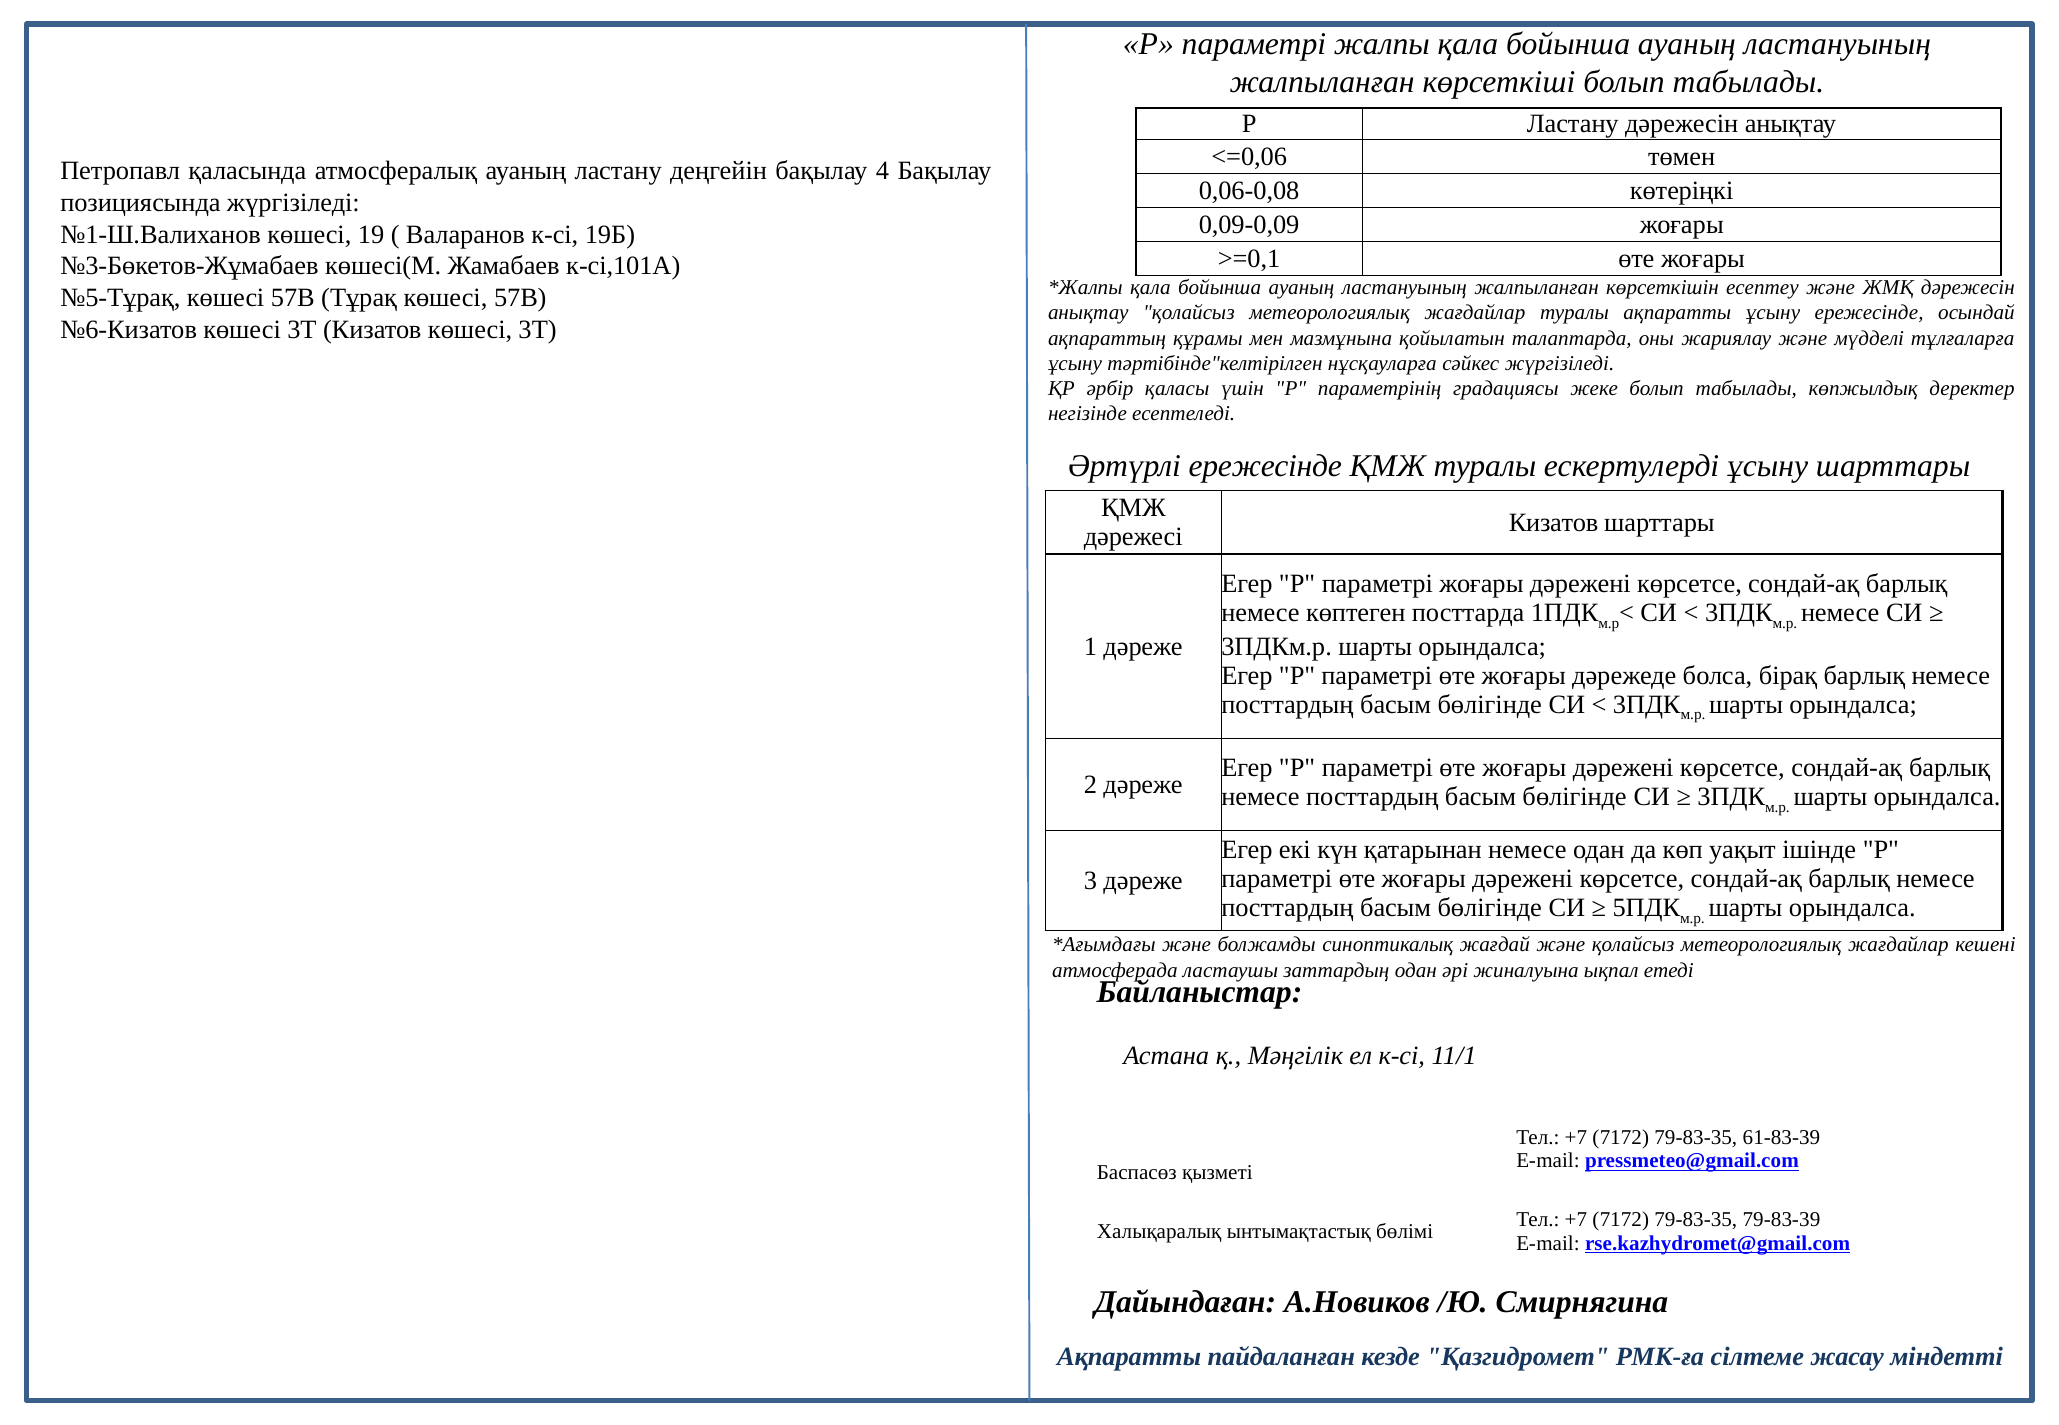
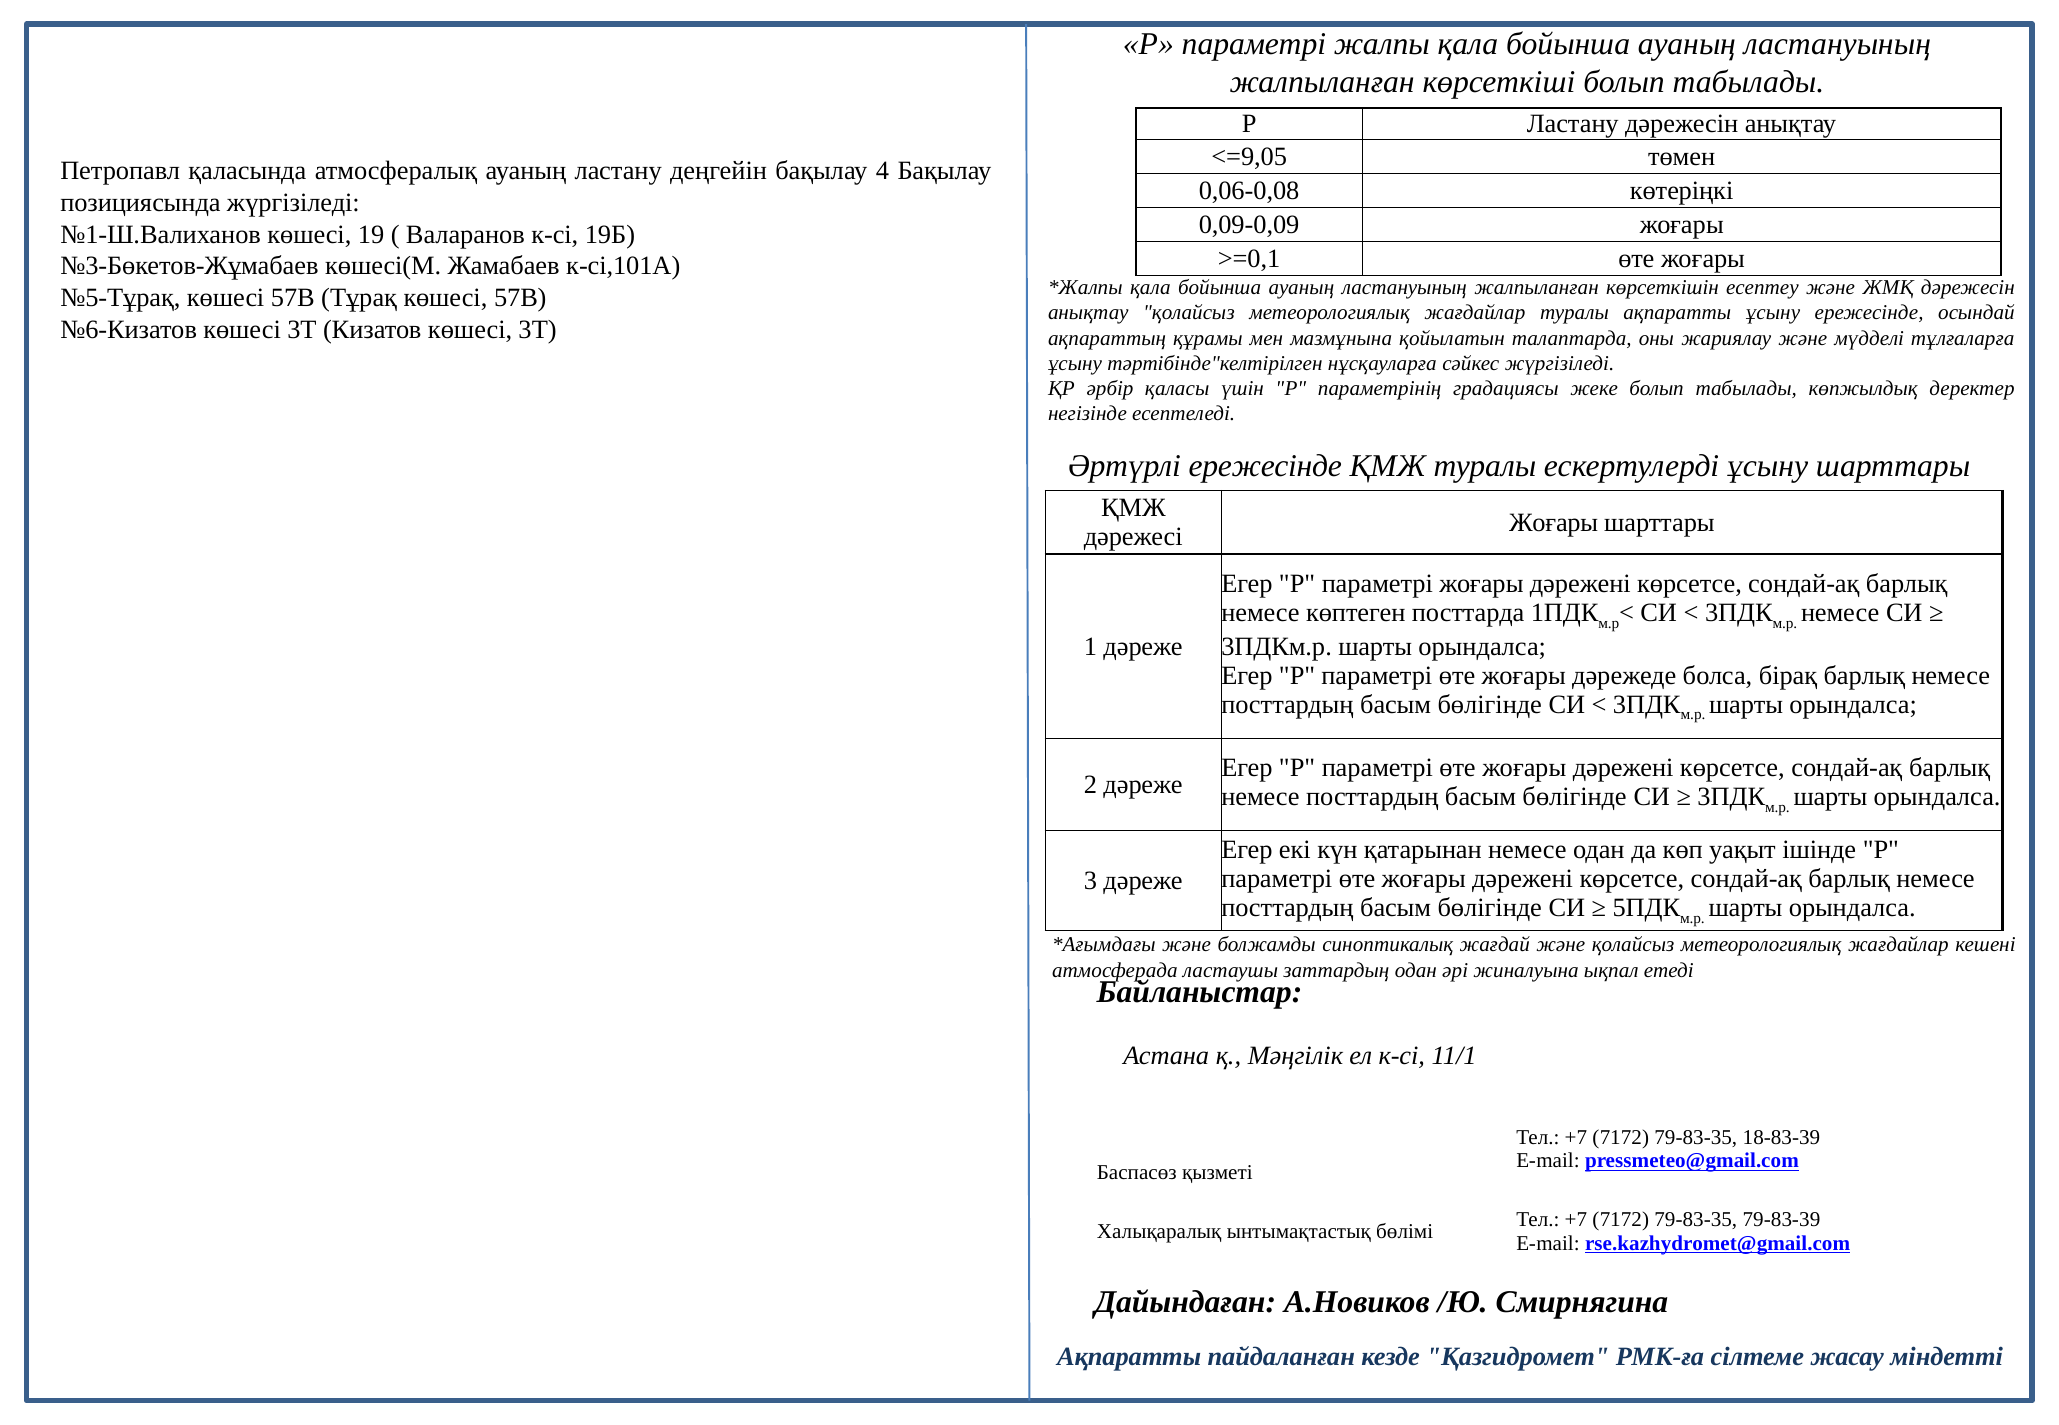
<=0,06: <=0,06 -> <=9,05
Кизатов at (1554, 523): Кизатов -> Жоғары
61-83-39: 61-83-39 -> 18-83-39
